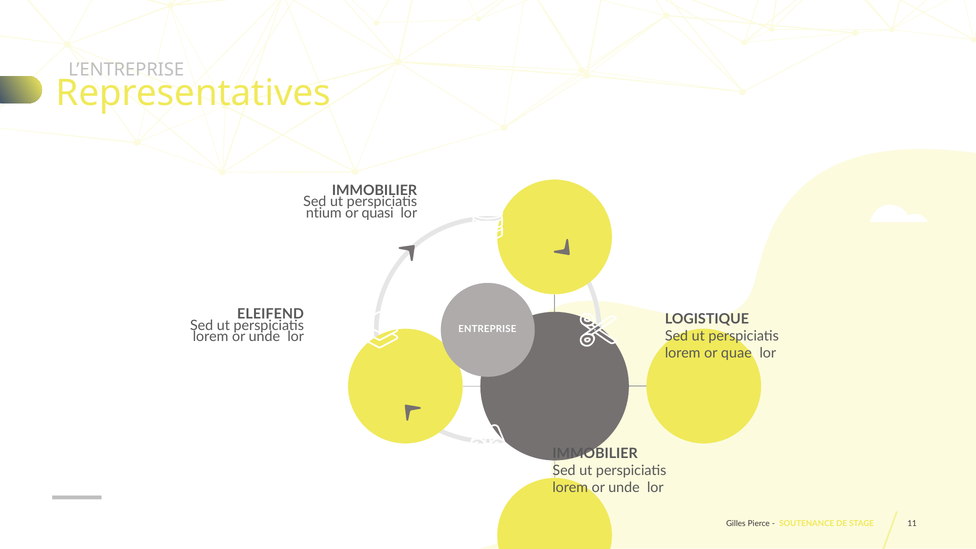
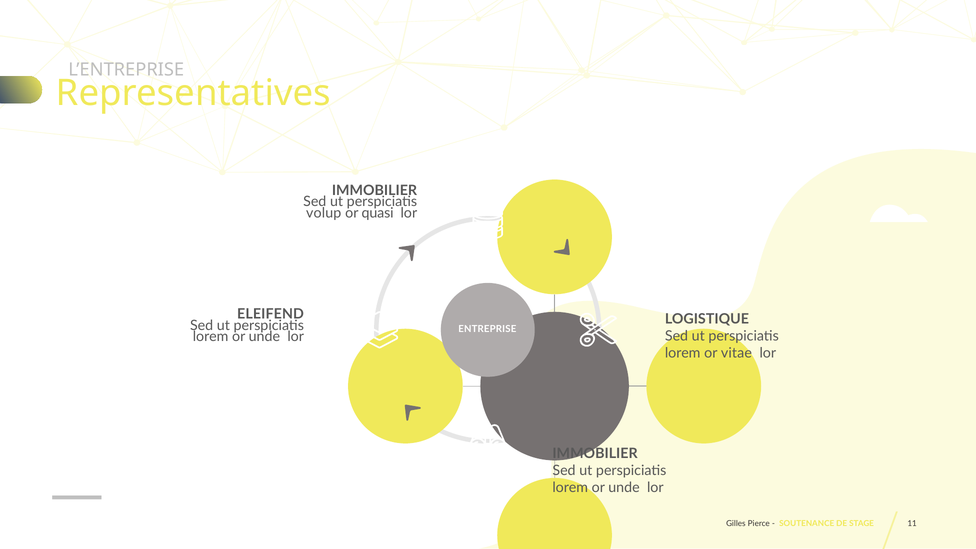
ntium: ntium -> volup
quae: quae -> vitae
